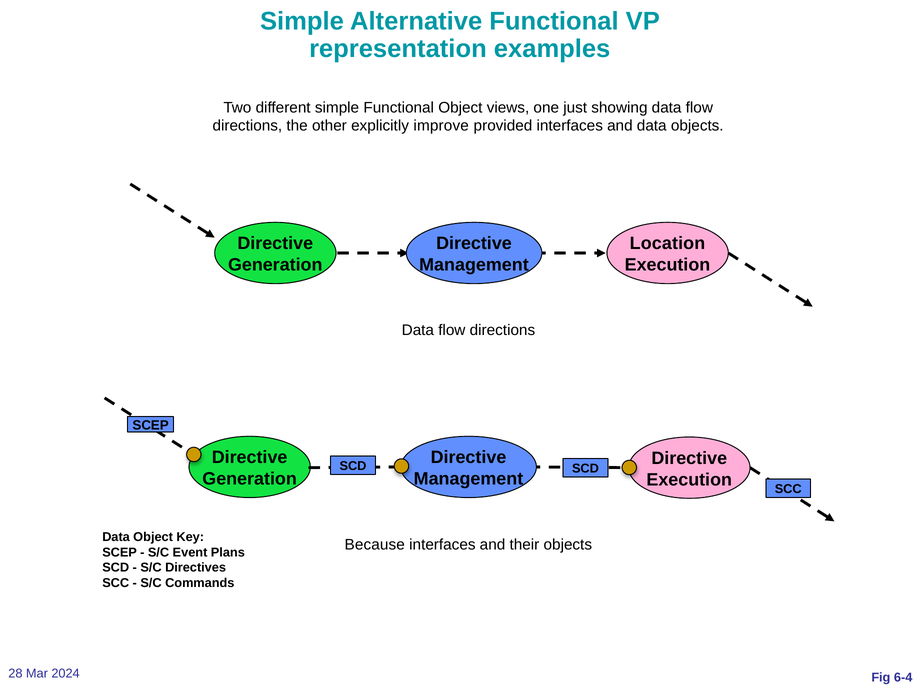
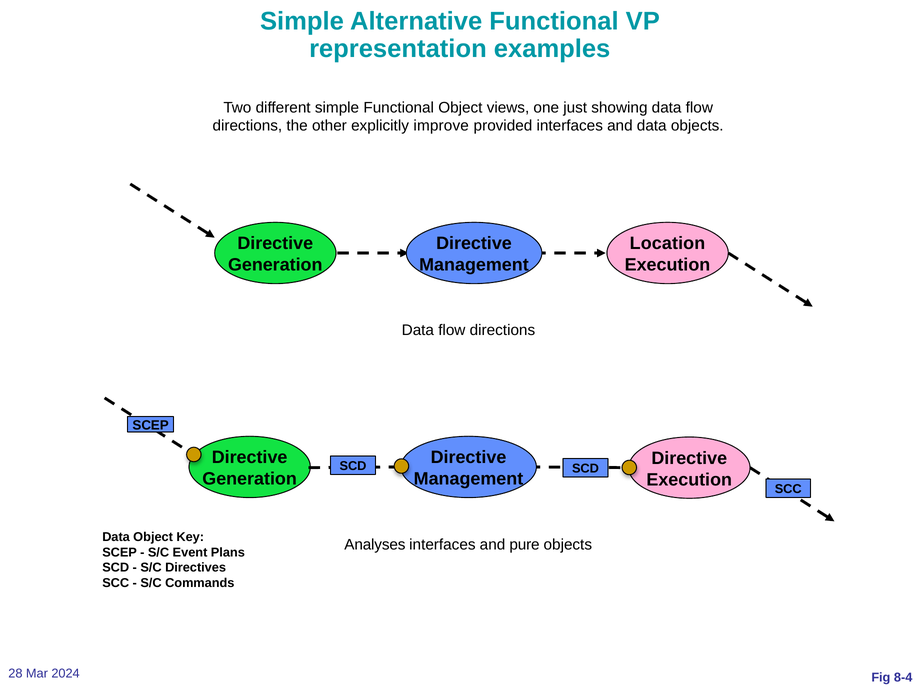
Because: Because -> Analyses
their: their -> pure
6-4: 6-4 -> 8-4
